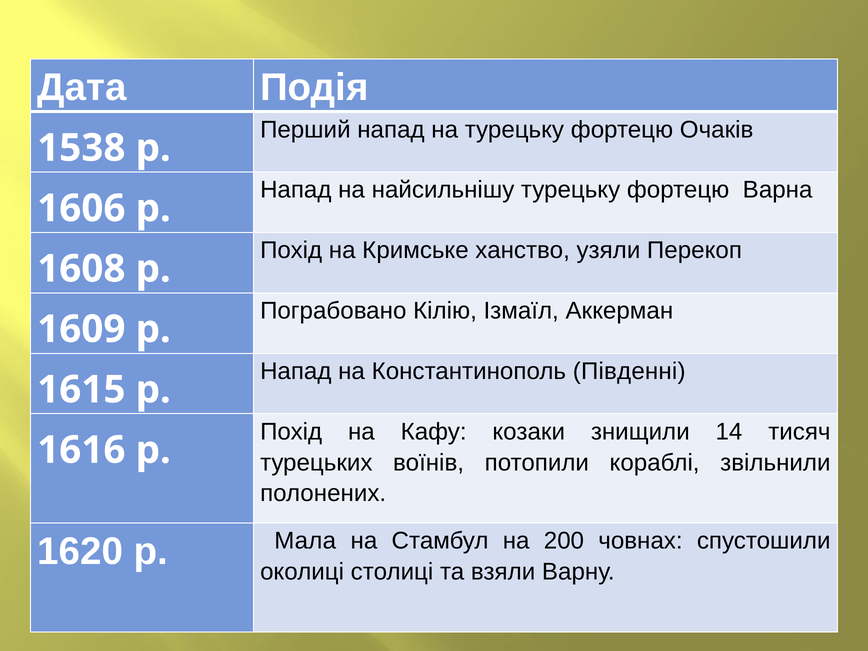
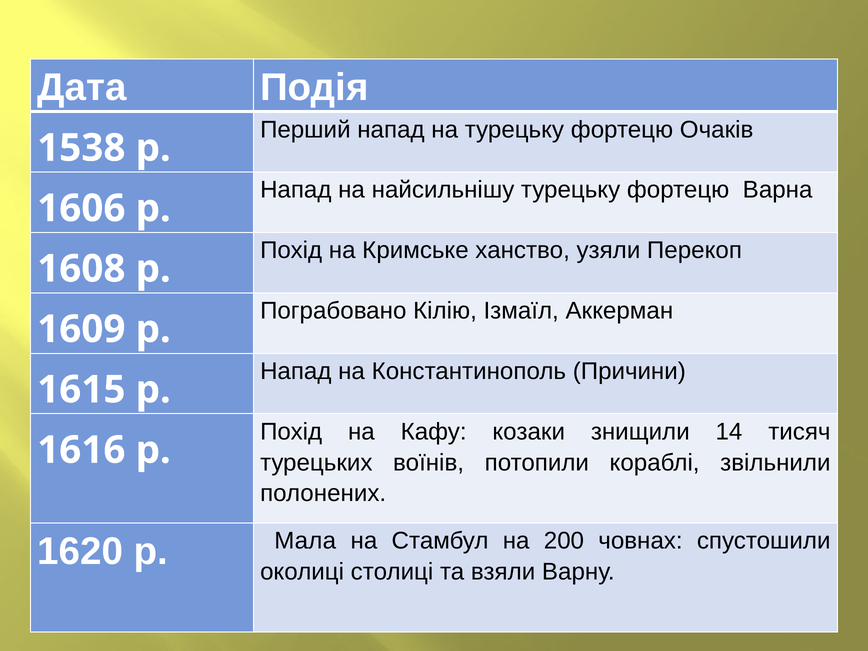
Південні: Південні -> Причини
